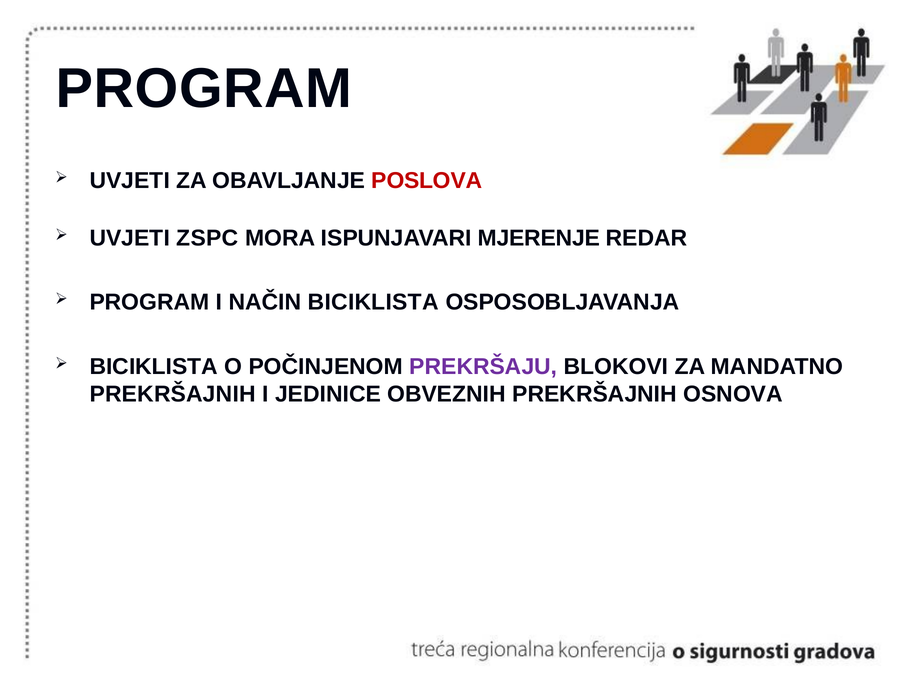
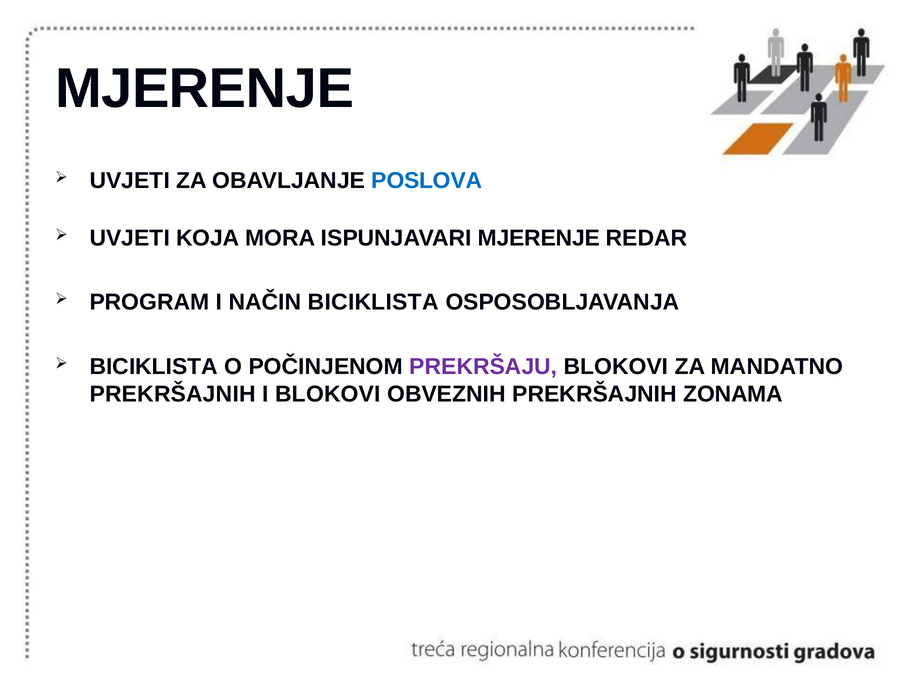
PROGRAM at (204, 89): PROGRAM -> MJERENJE
POSLOVA colour: red -> blue
ZSPC: ZSPC -> KOJA
I JEDINICE: JEDINICE -> BLOKOVI
OSNOVA: OSNOVA -> ZONAMA
